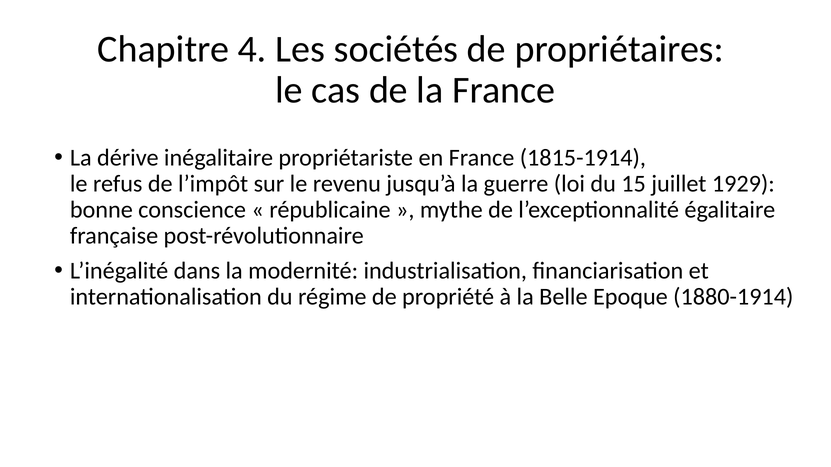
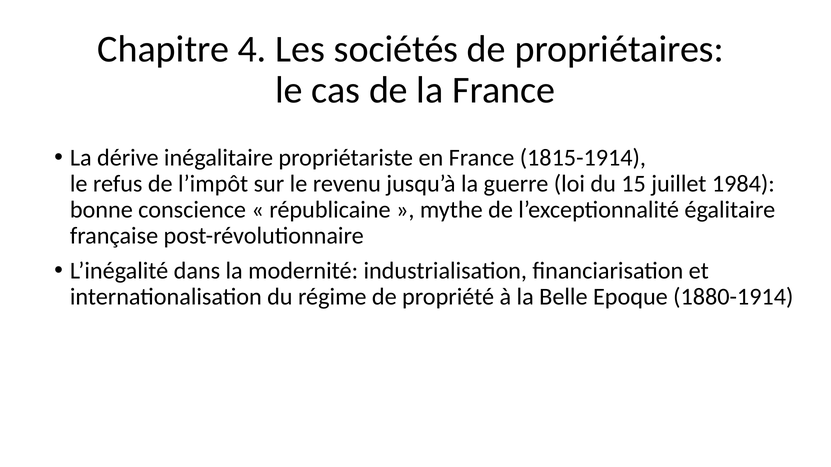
1929: 1929 -> 1984
